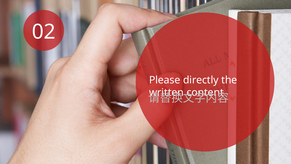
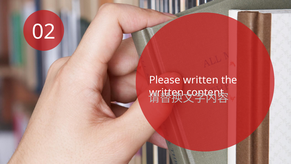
Please directly: directly -> written
